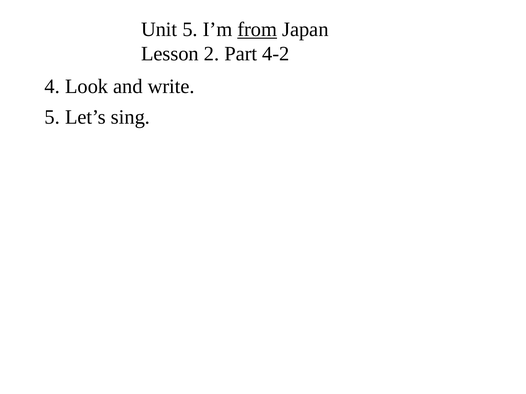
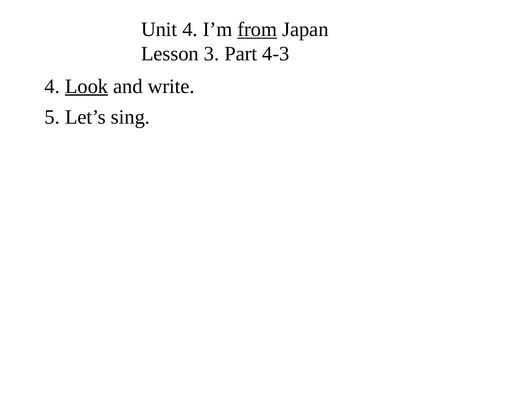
Unit 5: 5 -> 4
2: 2 -> 3
4-2: 4-2 -> 4-3
Look underline: none -> present
